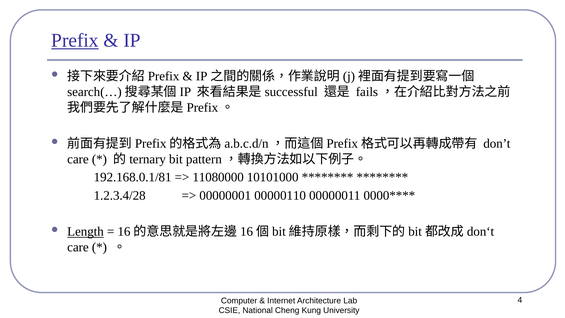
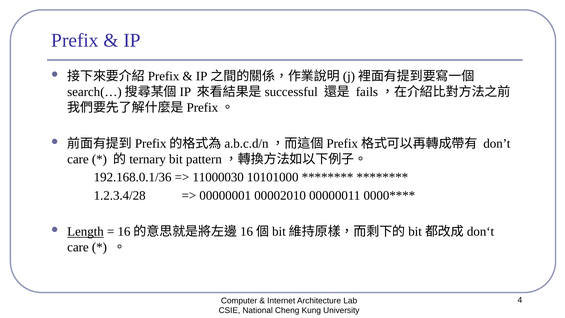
Prefix underline: present -> none
192.168.0.1/81: 192.168.0.1/81 -> 192.168.0.1/36
11080000: 11080000 -> 11000030
00000110: 00000110 -> 00002010
